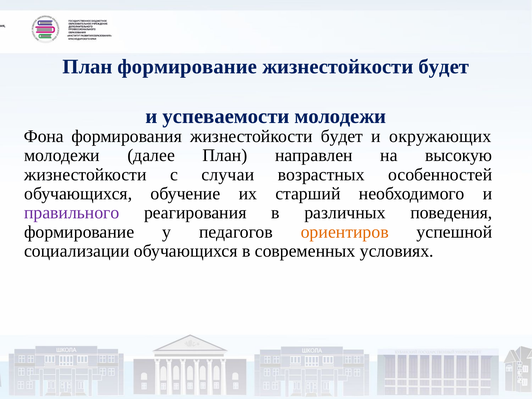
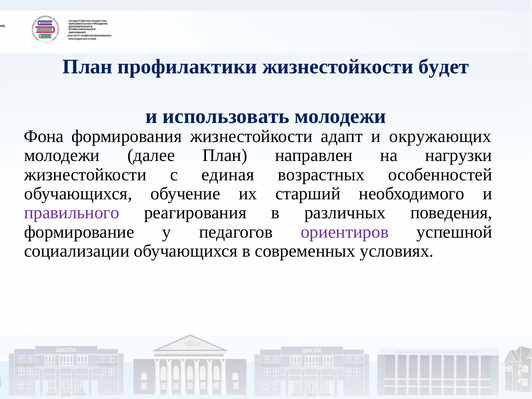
План формирование: формирование -> профилактики
успеваемости: успеваемости -> использовать
формирования жизнестойкости будет: будет -> адапт
высокую: высокую -> нагрузки
случаи: случаи -> единая
ориентиров colour: orange -> purple
